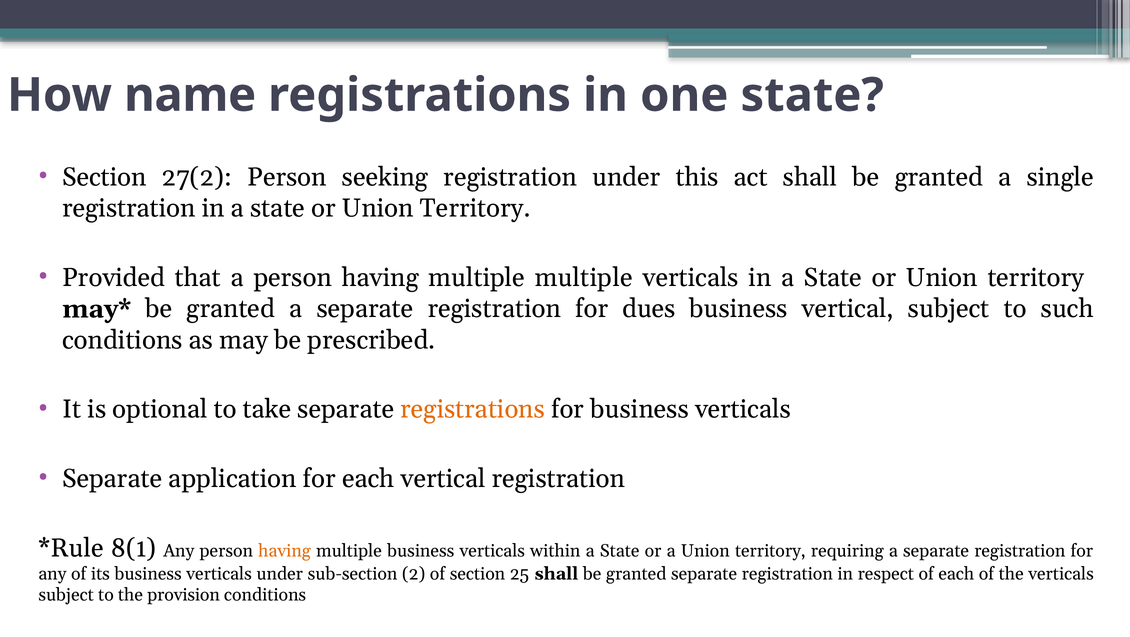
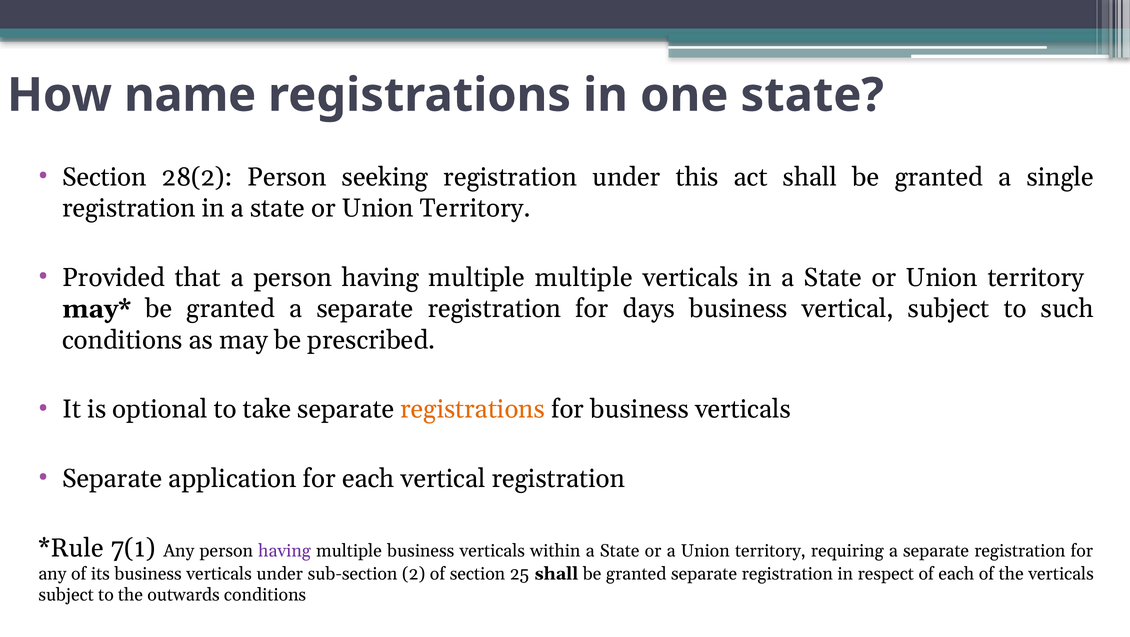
27(2: 27(2 -> 28(2
dues: dues -> days
8(1: 8(1 -> 7(1
having at (285, 551) colour: orange -> purple
provision: provision -> outwards
